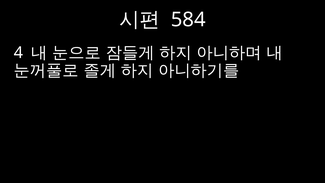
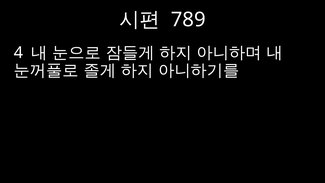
584: 584 -> 789
